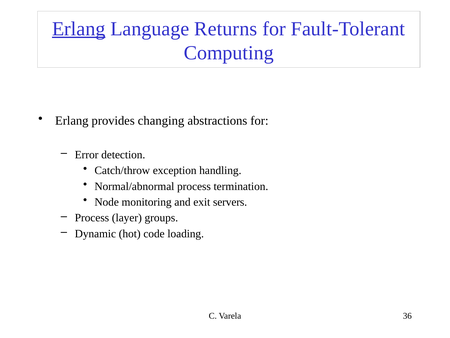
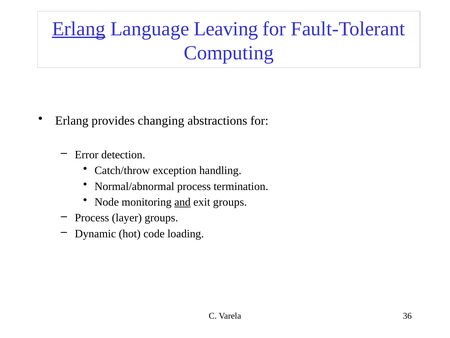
Returns: Returns -> Leaving
and underline: none -> present
exit servers: servers -> groups
